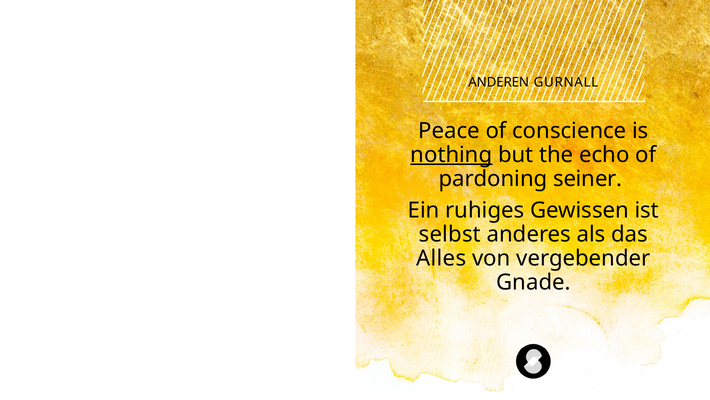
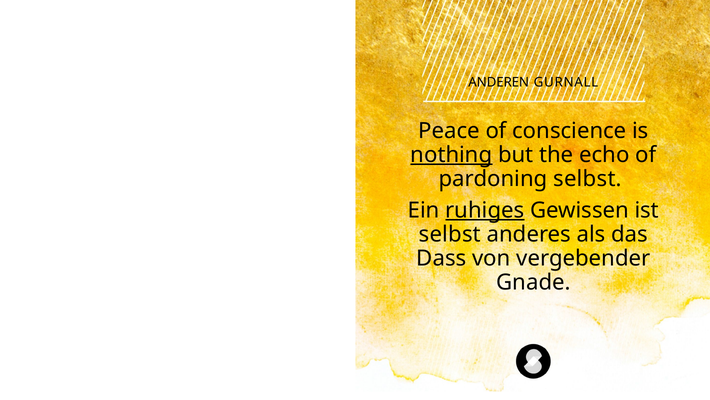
pardoning seiner: seiner -> selbst
ruhiges underline: none -> present
Alles: Alles -> Dass
